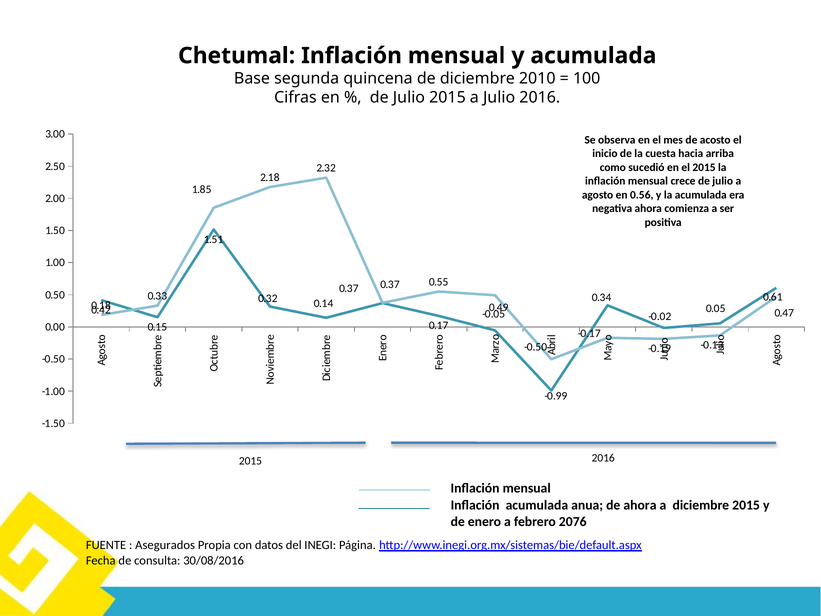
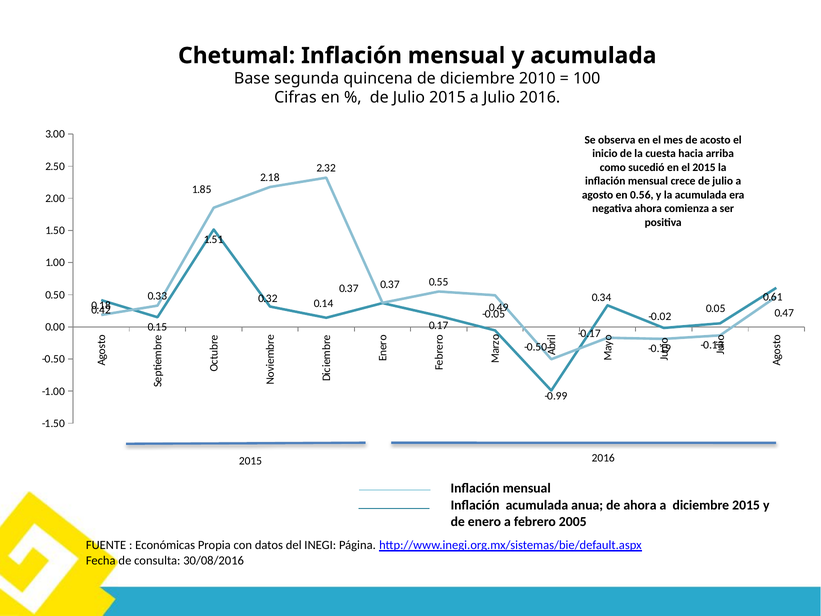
2076: 2076 -> 2005
Asegurados: Asegurados -> Económicas
